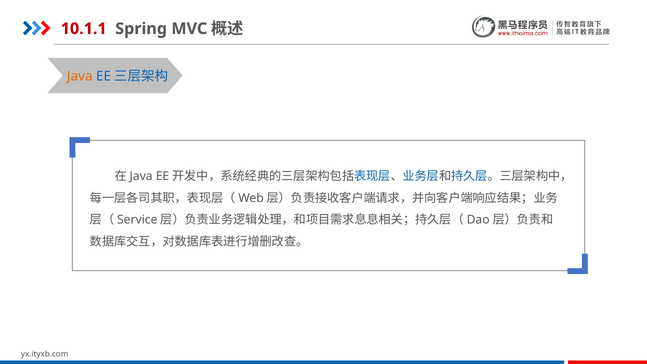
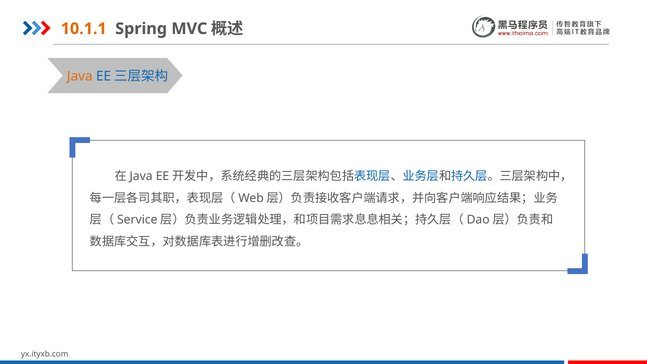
10.1.1 colour: red -> orange
